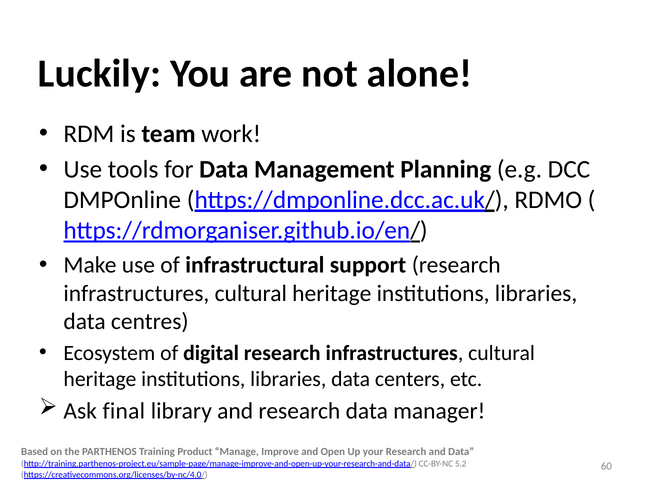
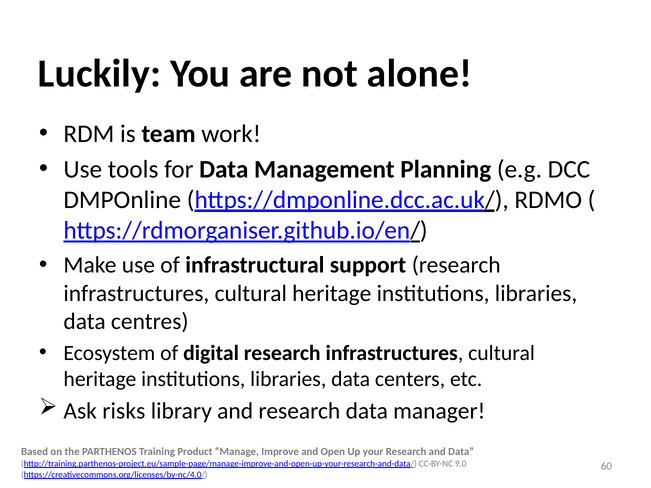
final: final -> risks
5.2: 5.2 -> 9.0
